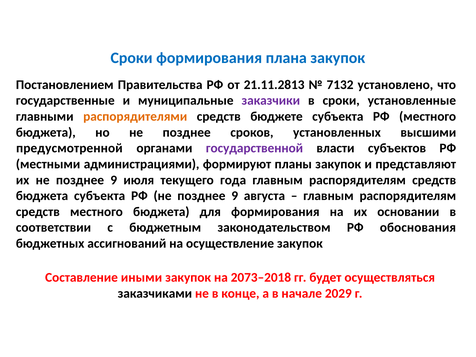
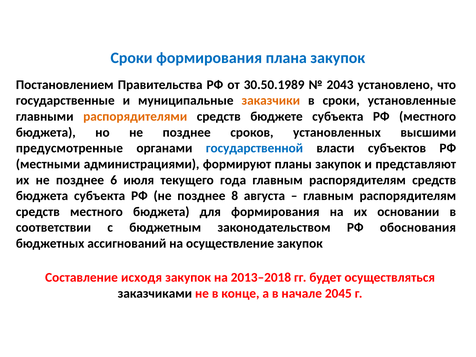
21.11.2813: 21.11.2813 -> 30.50.1989
7132: 7132 -> 2043
заказчики colour: purple -> orange
предусмотренной: предусмотренной -> предусмотренные
государственной colour: purple -> blue
их не позднее 9: 9 -> 6
РФ не позднее 9: 9 -> 8
иными: иными -> исходя
2073–2018: 2073–2018 -> 2013–2018
2029: 2029 -> 2045
